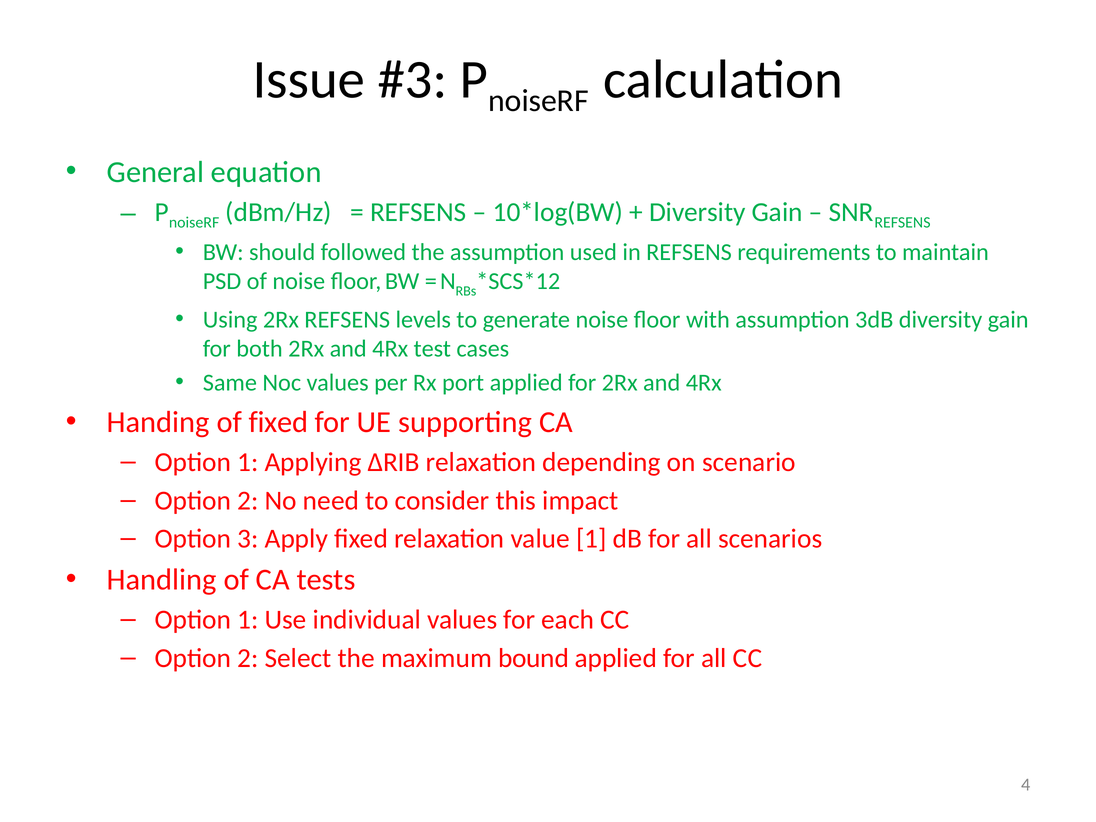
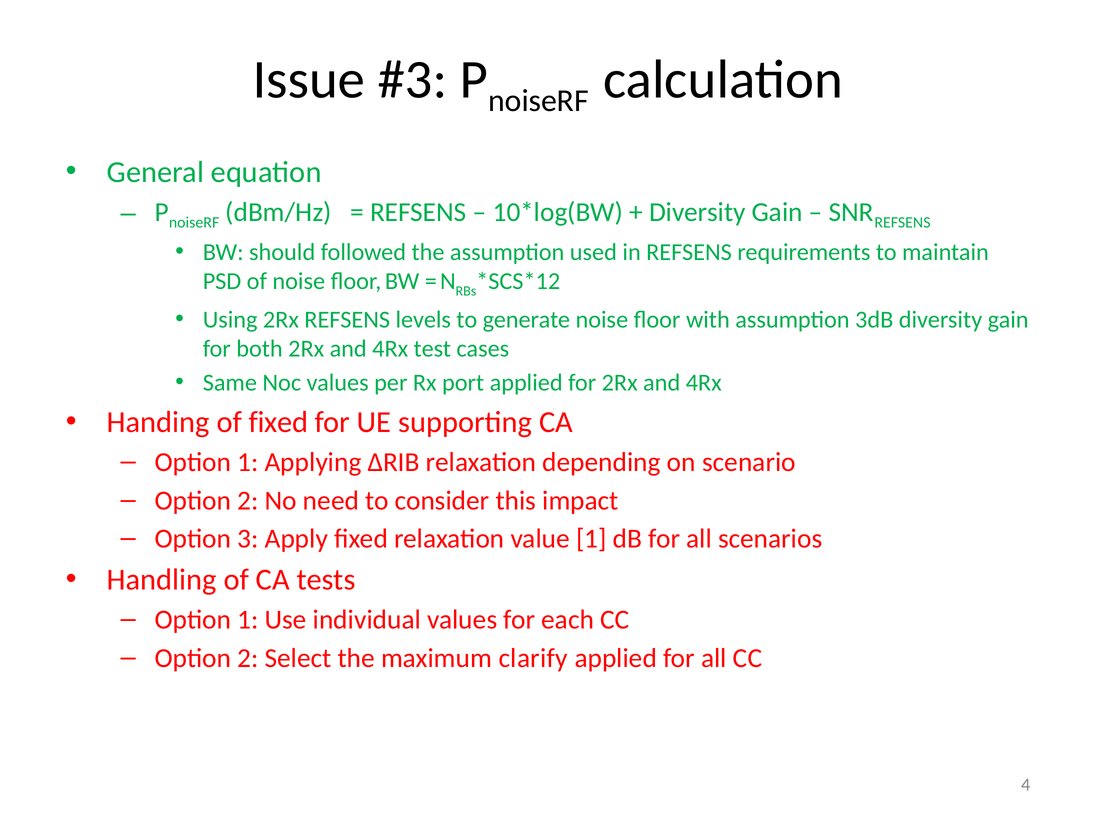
bound: bound -> clarify
